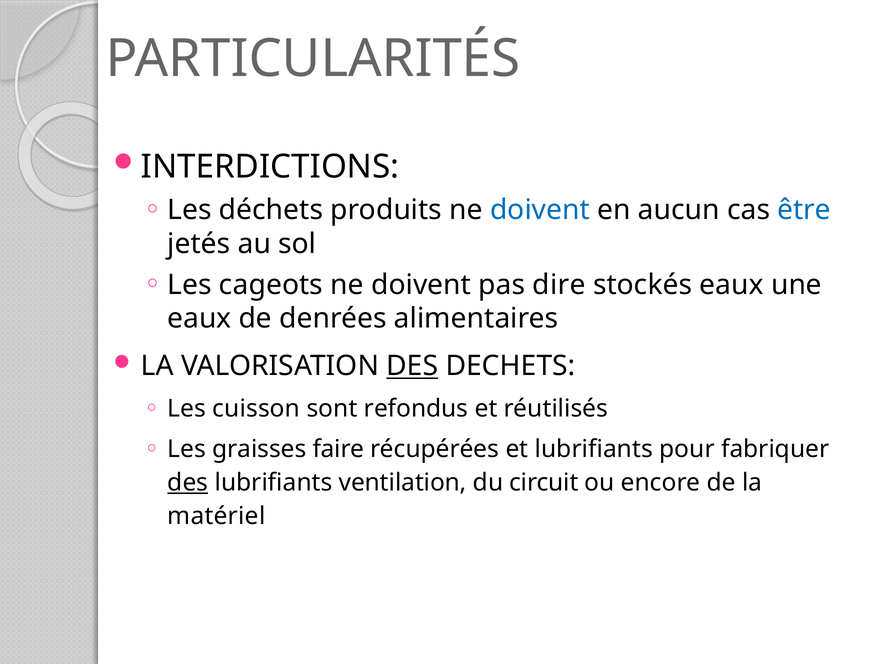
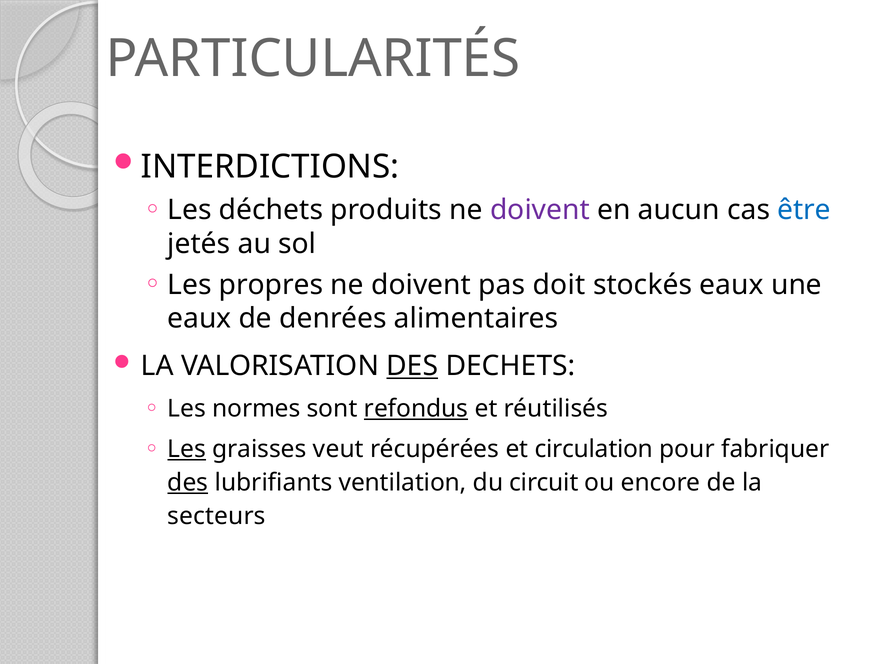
doivent at (540, 210) colour: blue -> purple
cageots: cageots -> propres
dire: dire -> doit
cuisson: cuisson -> normes
refondus underline: none -> present
Les at (187, 449) underline: none -> present
faire: faire -> veut
et lubrifiants: lubrifiants -> circulation
matériel: matériel -> secteurs
